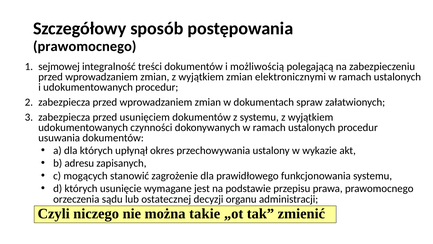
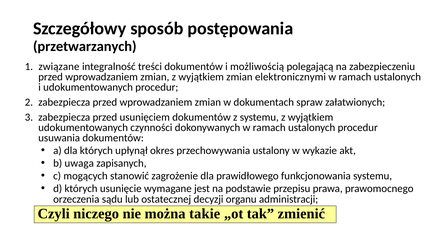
prawomocnego at (85, 46): prawomocnego -> przetwarzanych
sejmowej: sejmowej -> związane
adresu: adresu -> uwaga
